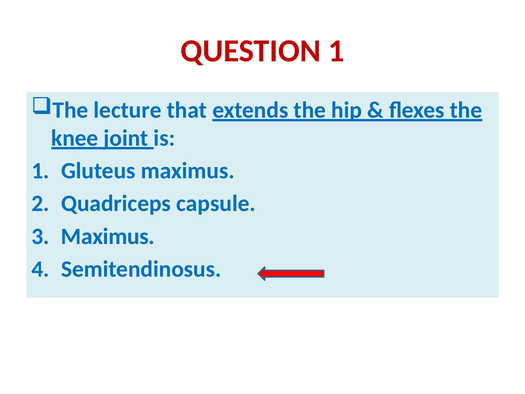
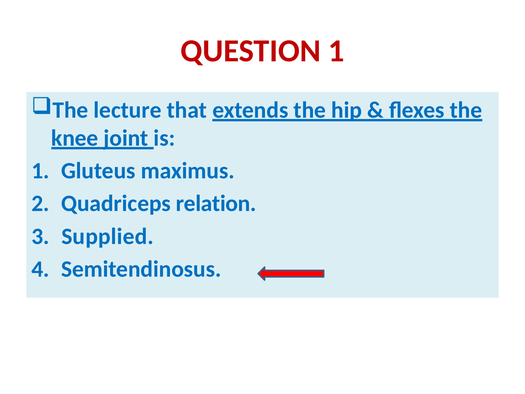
capsule: capsule -> relation
Maximus at (108, 236): Maximus -> Supplied
